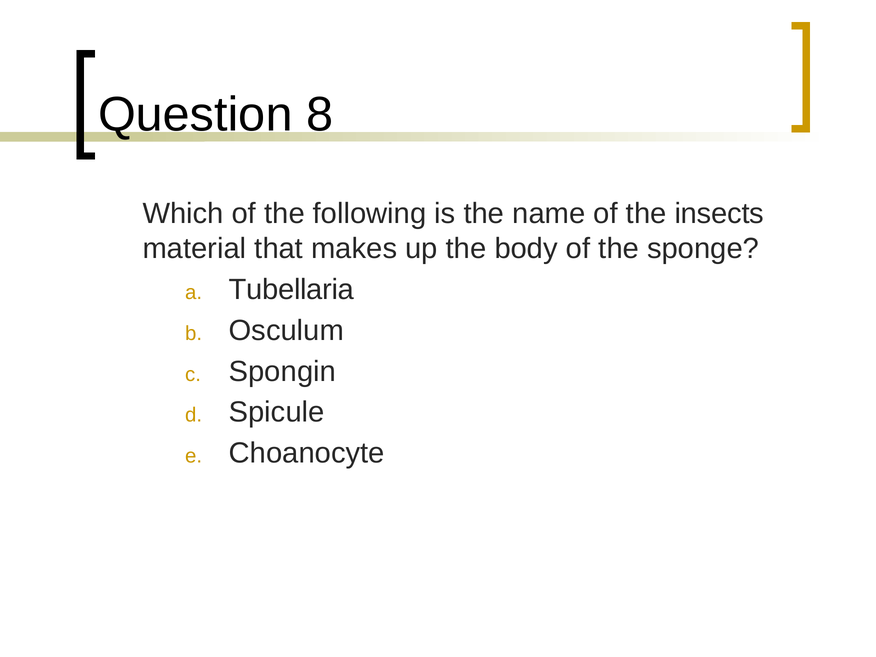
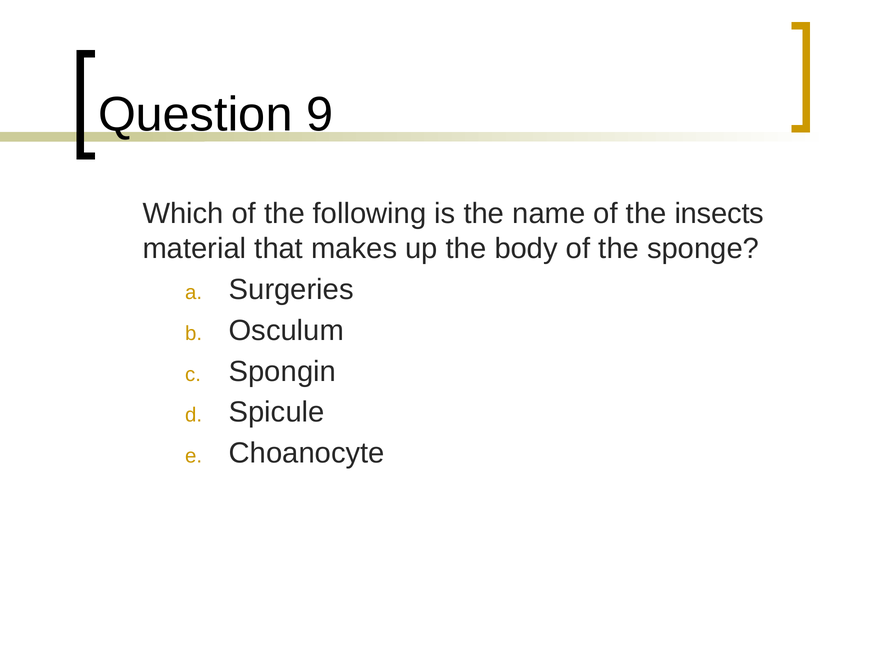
8: 8 -> 9
Tubellaria: Tubellaria -> Surgeries
